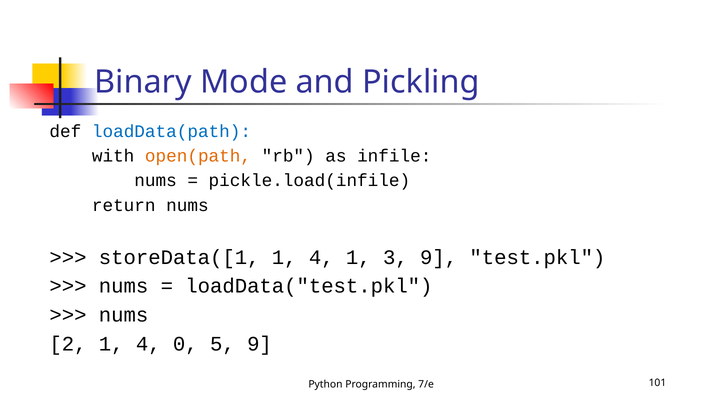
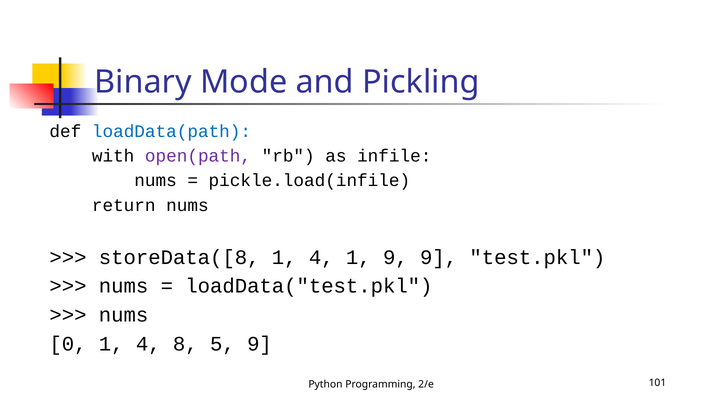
open(path colour: orange -> purple
storeData([1: storeData([1 -> storeData([8
1 3: 3 -> 9
2: 2 -> 0
0: 0 -> 8
7/e: 7/e -> 2/e
